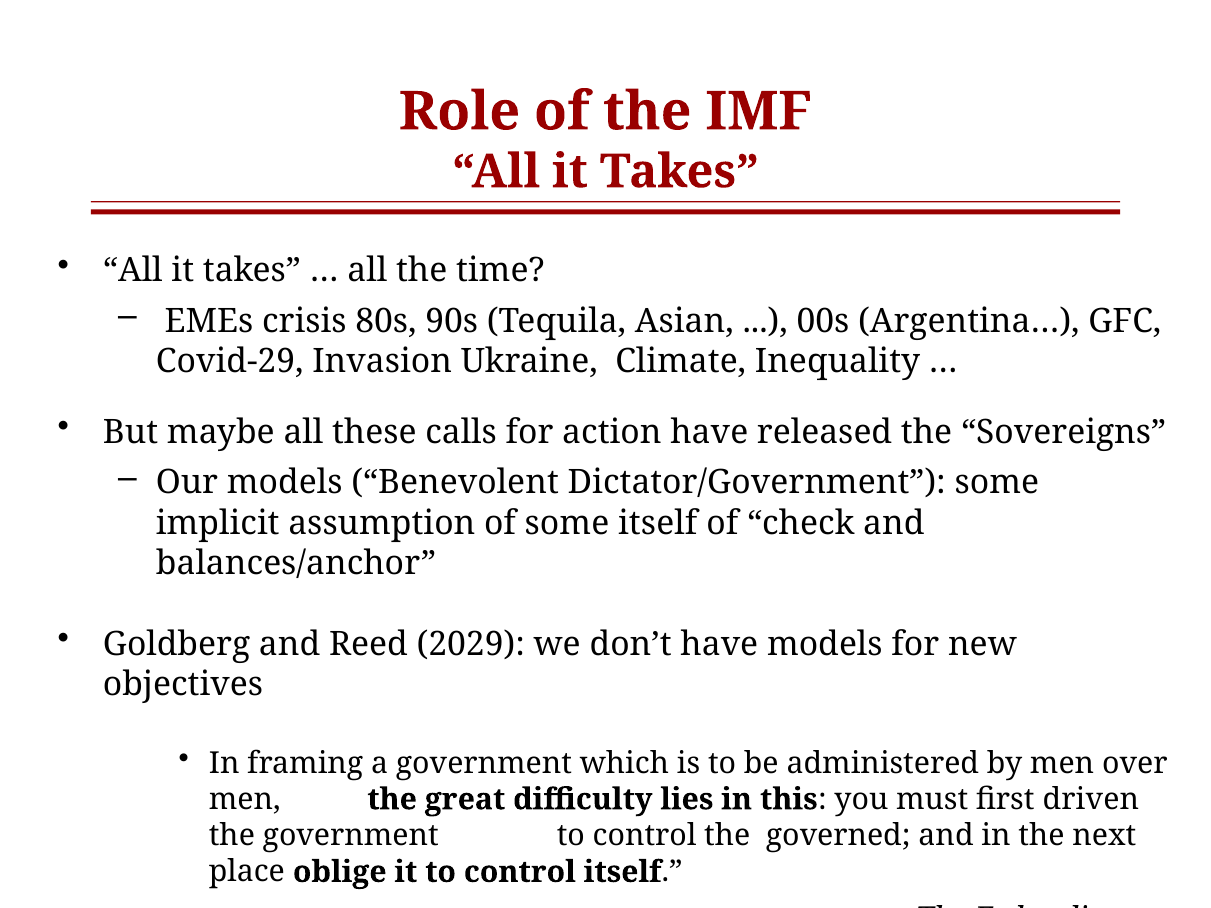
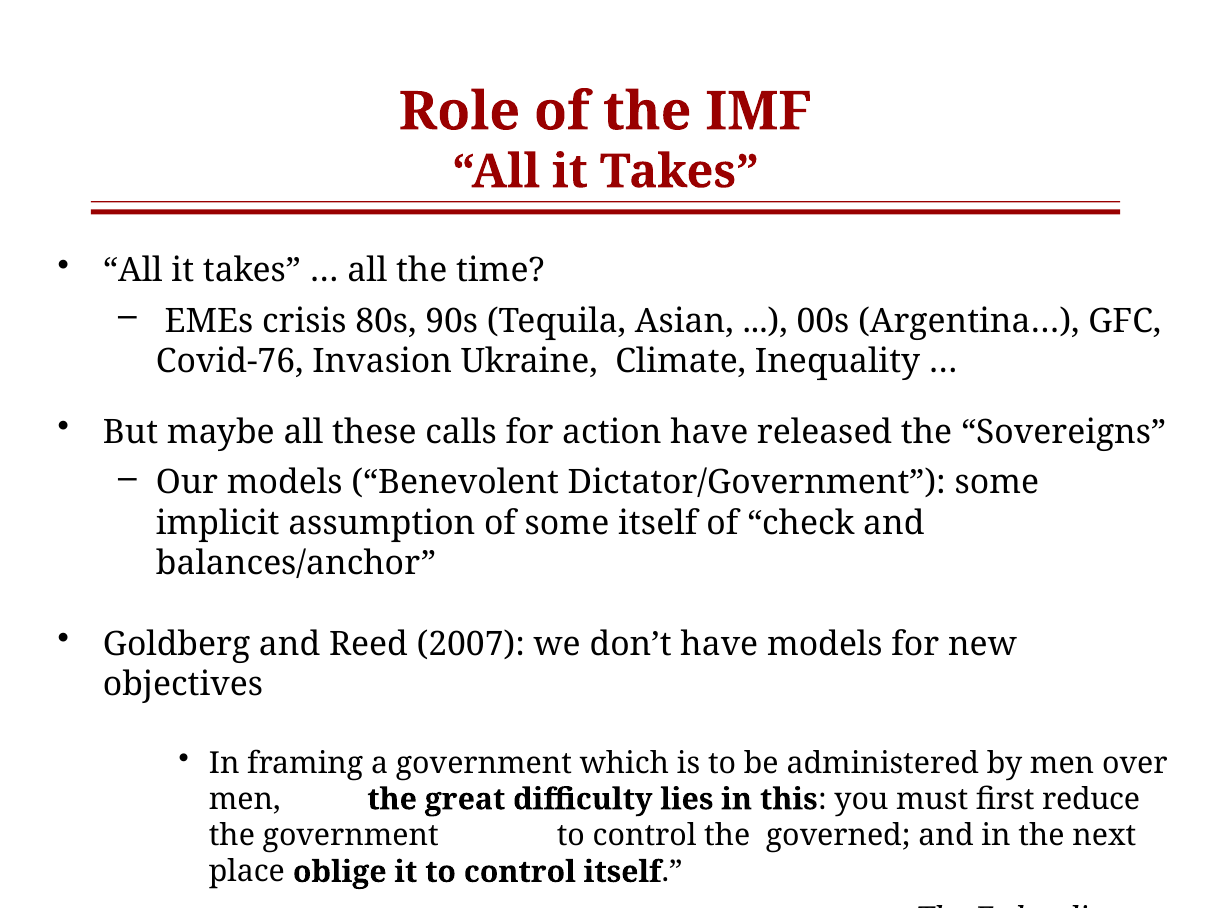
Covid-29: Covid-29 -> Covid-76
2029: 2029 -> 2007
driven: driven -> reduce
